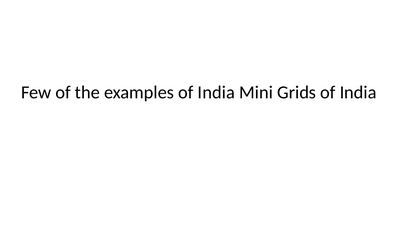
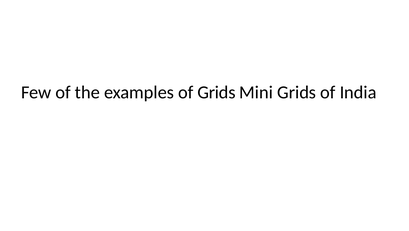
examples of India: India -> Grids
